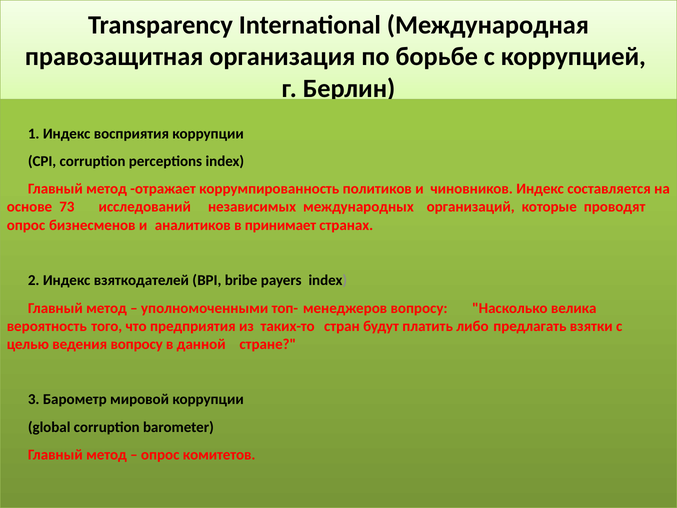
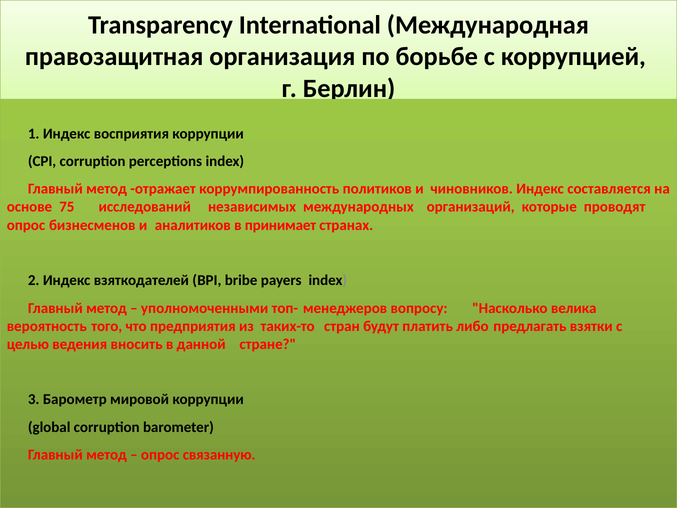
73: 73 -> 75
ведения вопросу: вопросу -> вносить
комитетов: комитетов -> связанную
